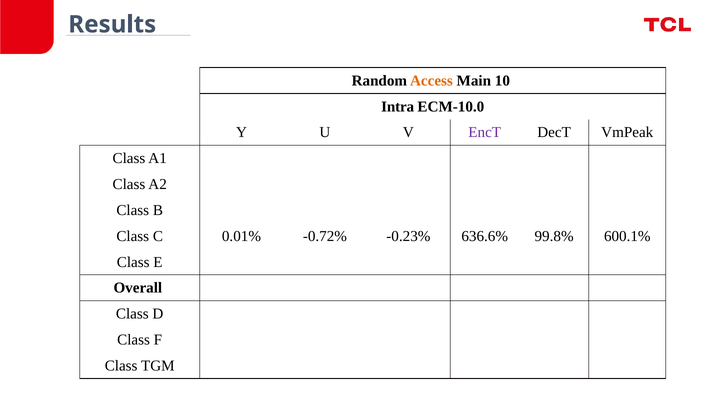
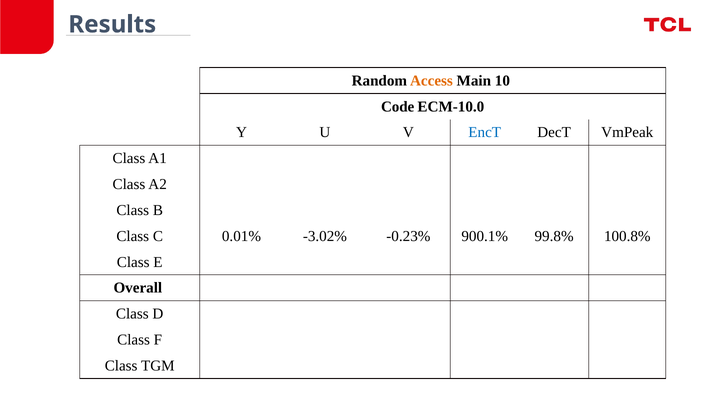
Intra: Intra -> Code
EncT colour: purple -> blue
-0.72%: -0.72% -> -3.02%
636.6%: 636.6% -> 900.1%
600.1%: 600.1% -> 100.8%
